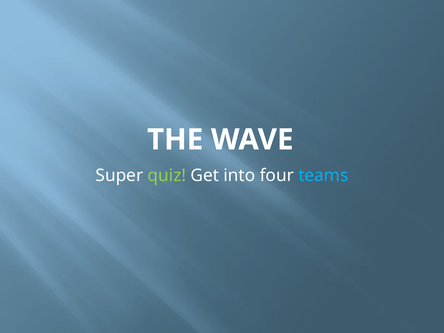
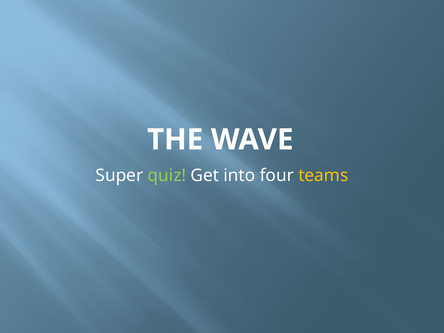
teams colour: light blue -> yellow
